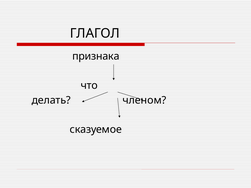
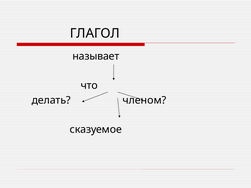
признака: признака -> называет
